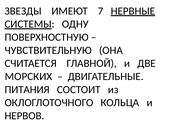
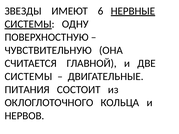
7: 7 -> 6
МОРСКИХ at (28, 77): МОРСКИХ -> СИСТЕМЫ
